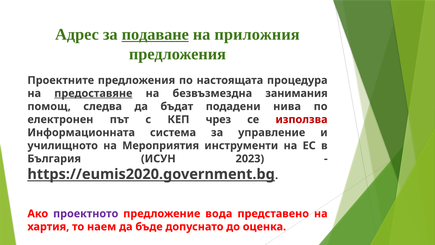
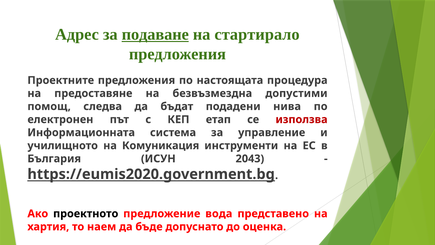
приложния: приложния -> стартирало
предоставяне underline: present -> none
занимания: занимания -> допустими
чрез: чрез -> етап
Мероприятия: Мероприятия -> Комуникация
2023: 2023 -> 2043
проектното colour: purple -> black
